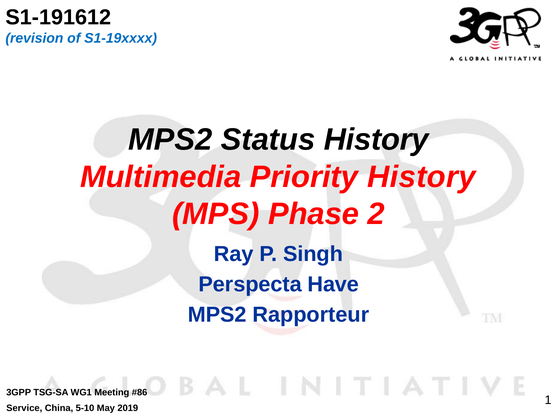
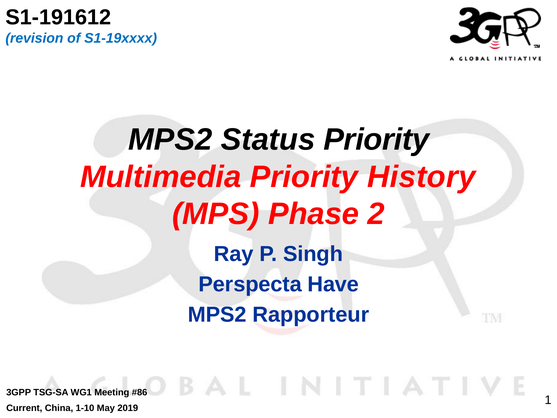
Status History: History -> Priority
Service: Service -> Current
5-10: 5-10 -> 1-10
